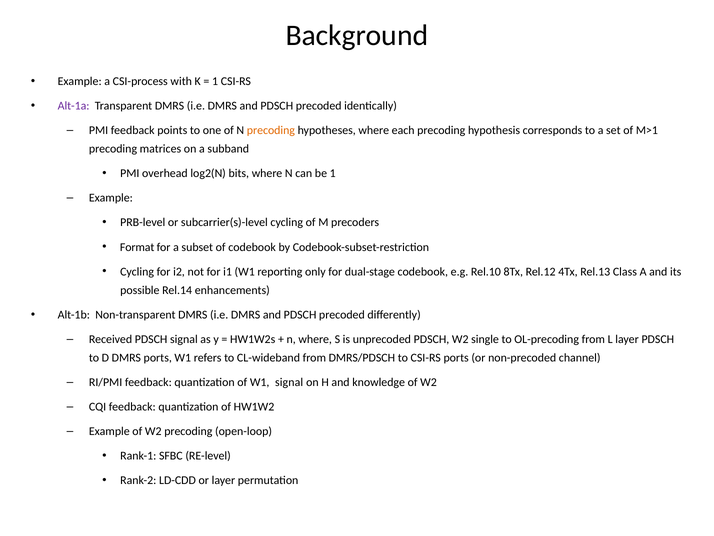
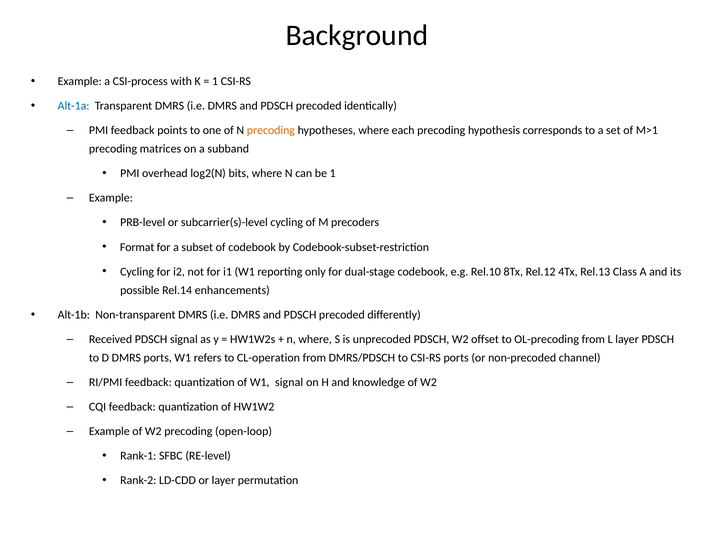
Alt-1a colour: purple -> blue
single: single -> offset
CL-wideband: CL-wideband -> CL-operation
